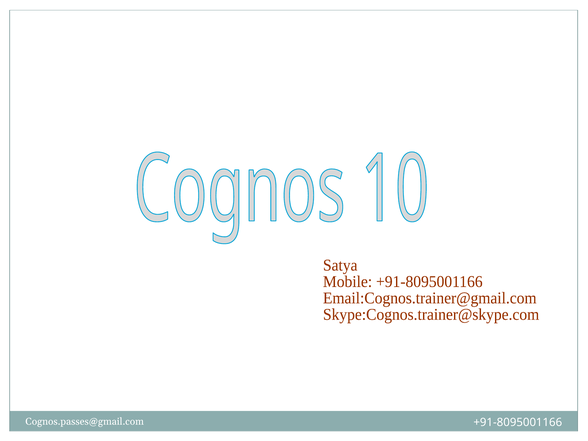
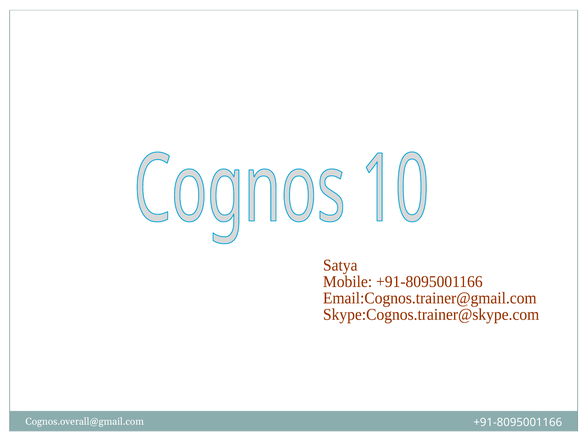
Cognos.passes@gmail.com: Cognos.passes@gmail.com -> Cognos.overall@gmail.com
